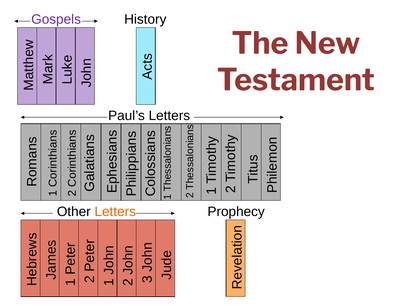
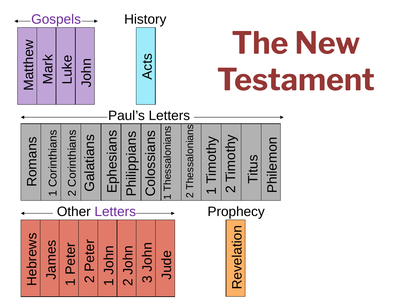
Letters at (115, 212) colour: orange -> purple
